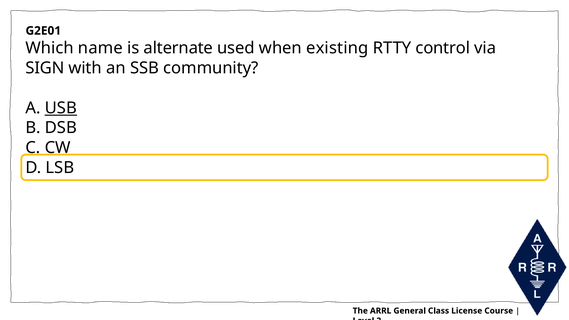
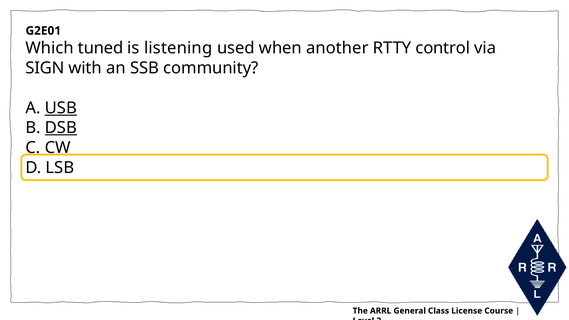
name: name -> tuned
alternate: alternate -> listening
existing: existing -> another
DSB underline: none -> present
